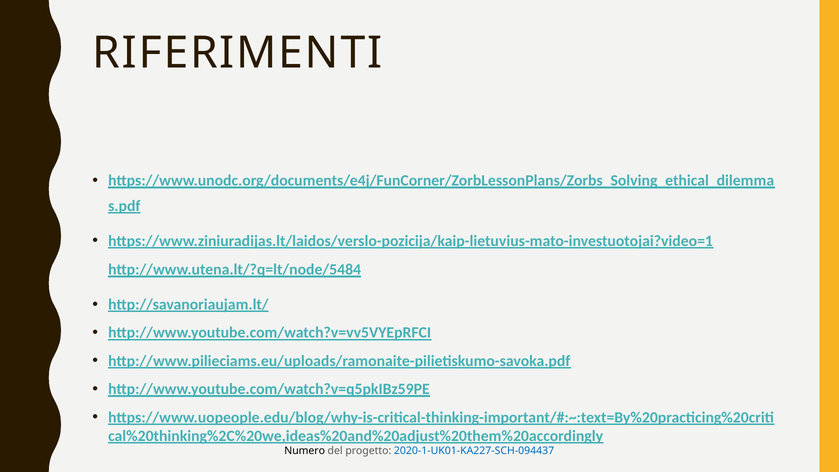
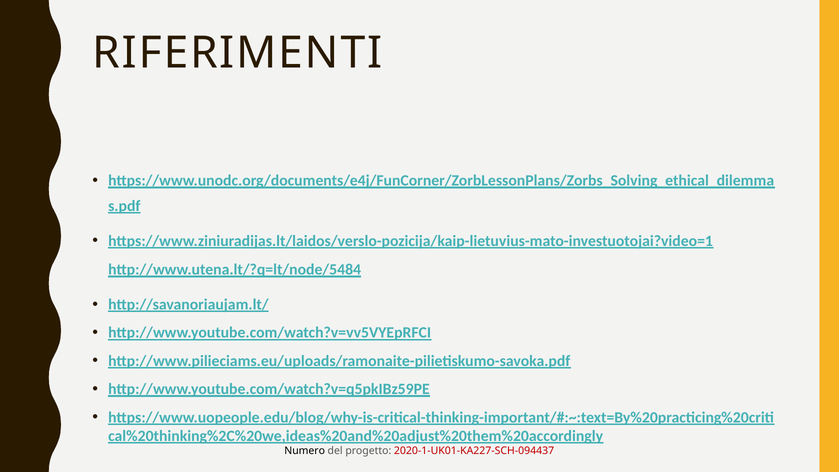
2020-1-UK01-KA227-SCH-094437 colour: blue -> red
